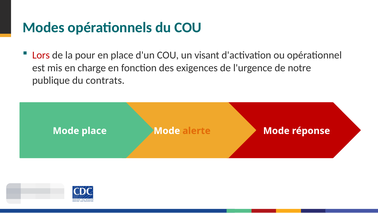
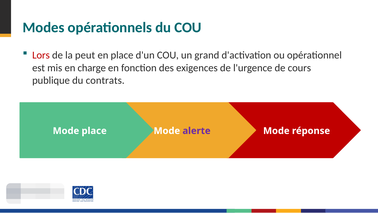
pour: pour -> peut
visant: visant -> grand
notre: notre -> cours
alerte colour: orange -> purple
